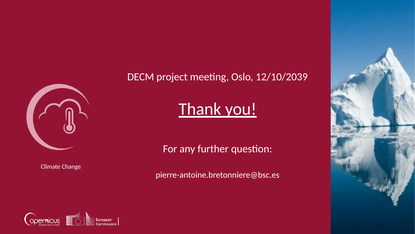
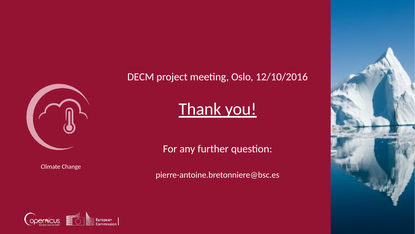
12/10/2039: 12/10/2039 -> 12/10/2016
